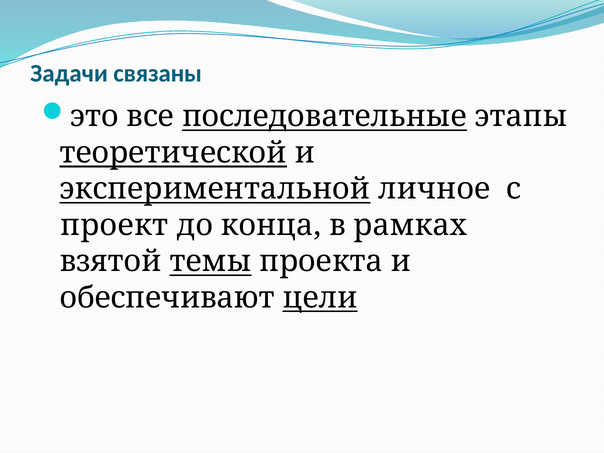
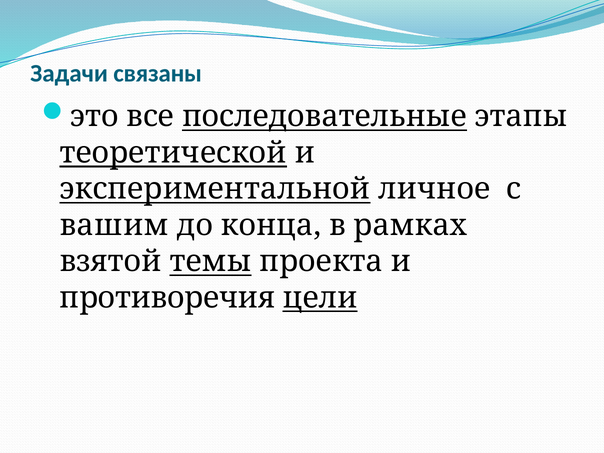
проект: проект -> вашим
обеспечивают: обеспечивают -> противоречия
